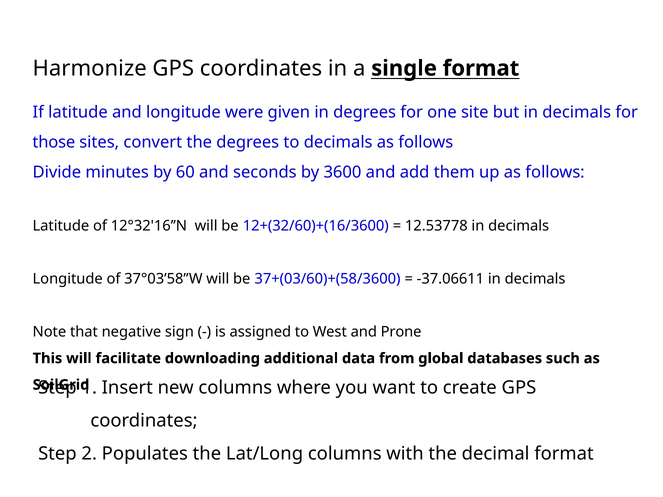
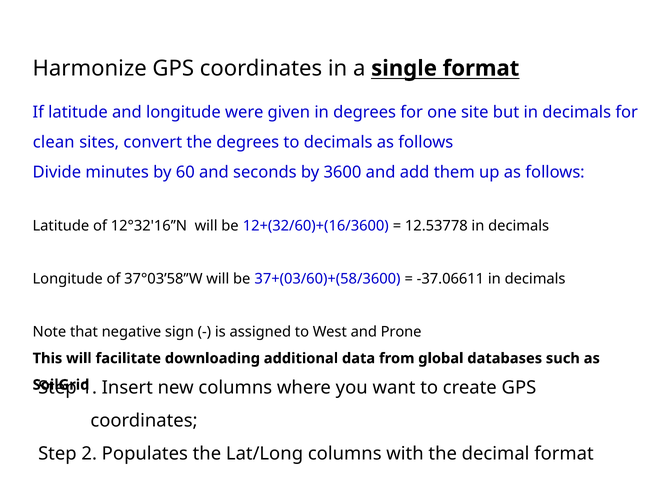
those: those -> clean
